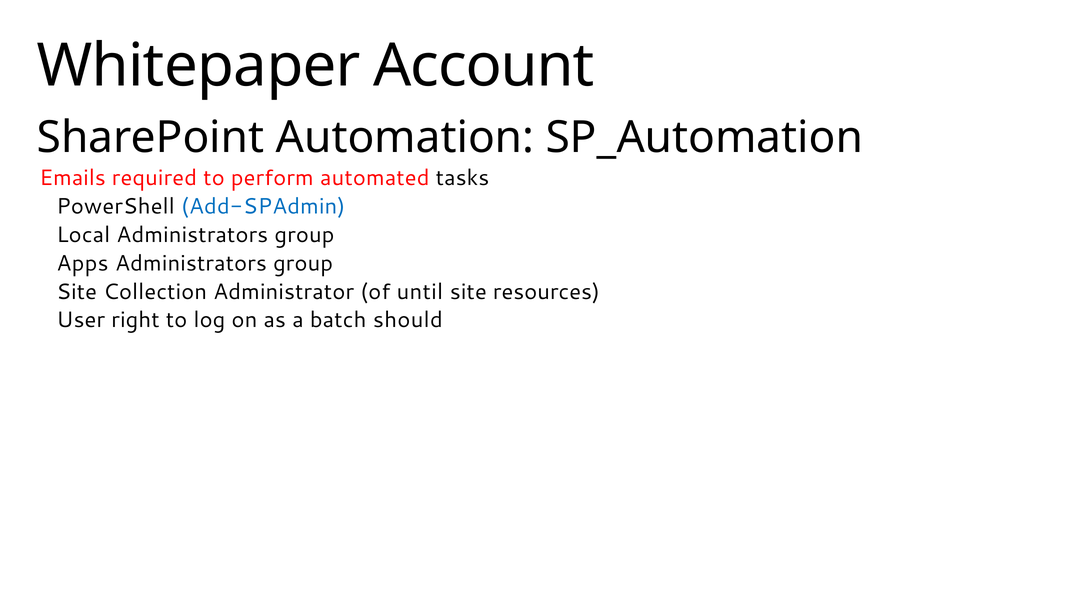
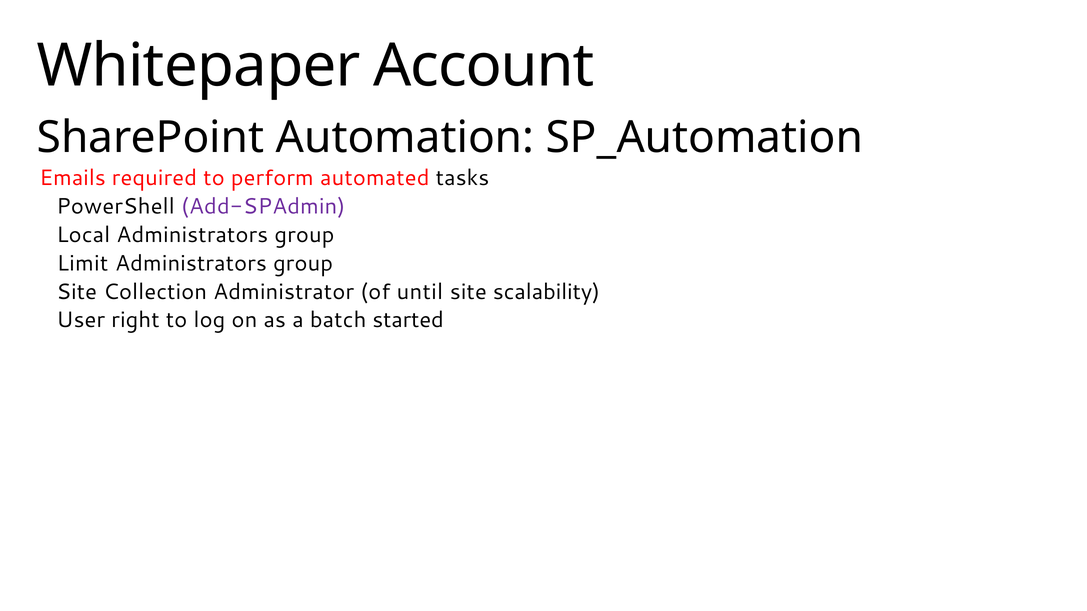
Add-SPAdmin colour: blue -> purple
Apps: Apps -> Limit
resources: resources -> scalability
should: should -> started
